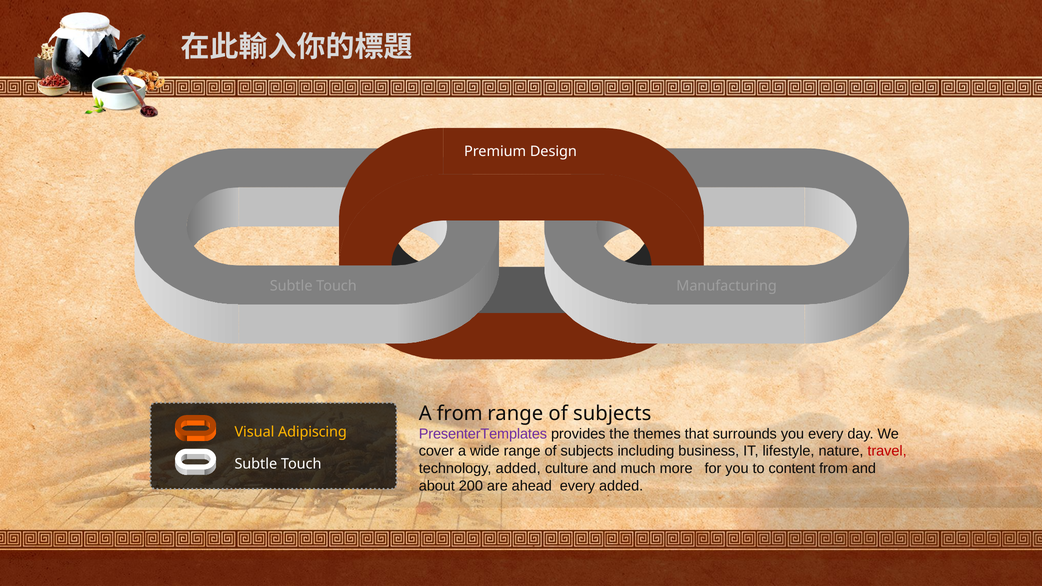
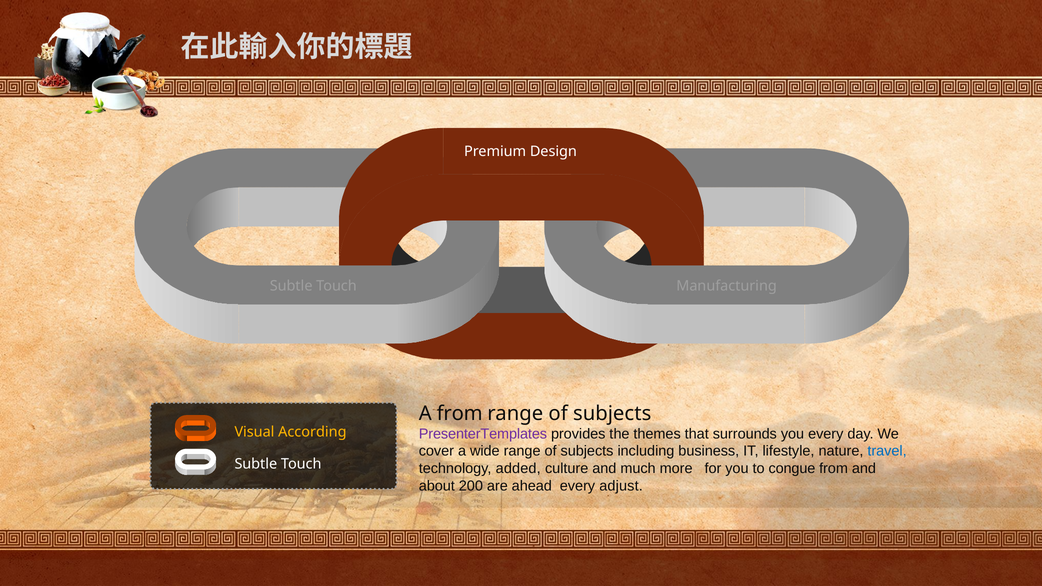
Adipiscing: Adipiscing -> According
travel colour: red -> blue
content: content -> congue
every added: added -> adjust
